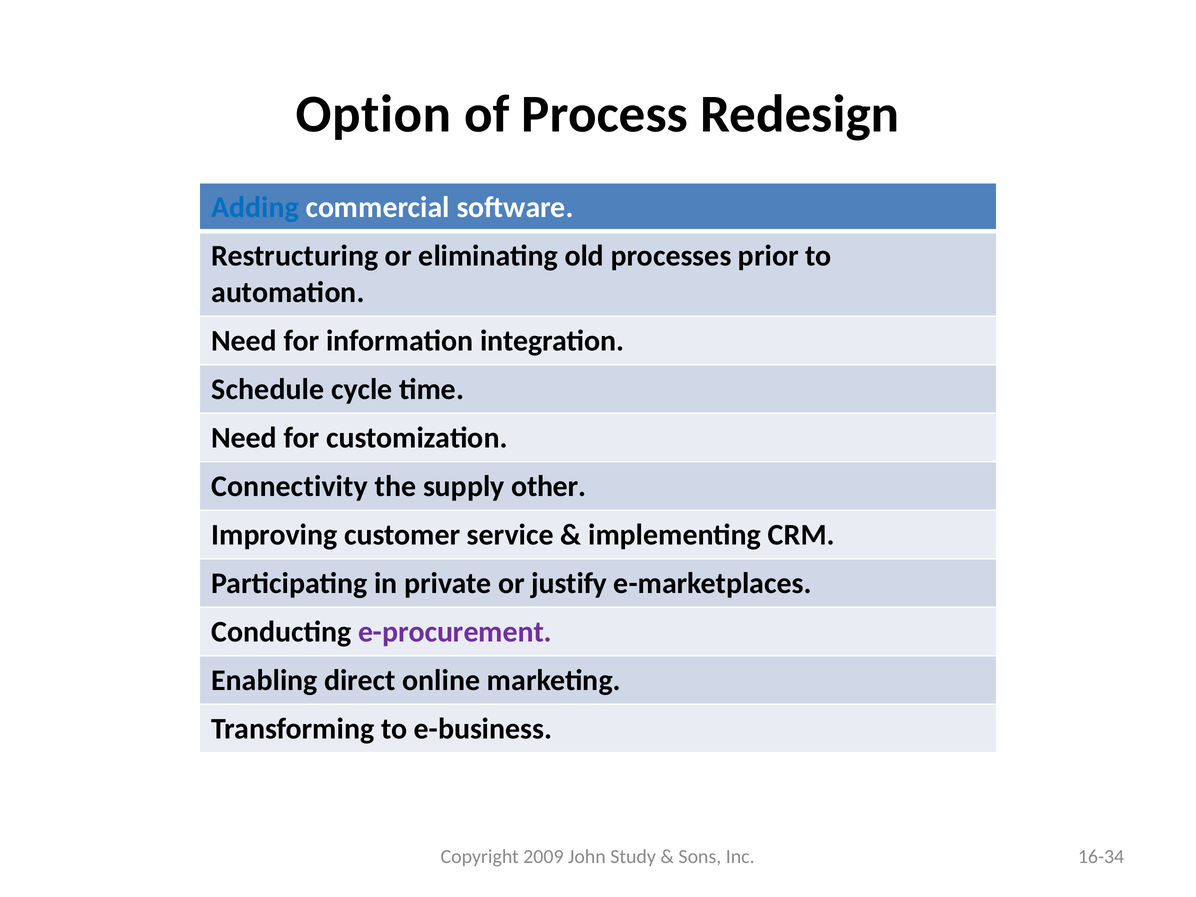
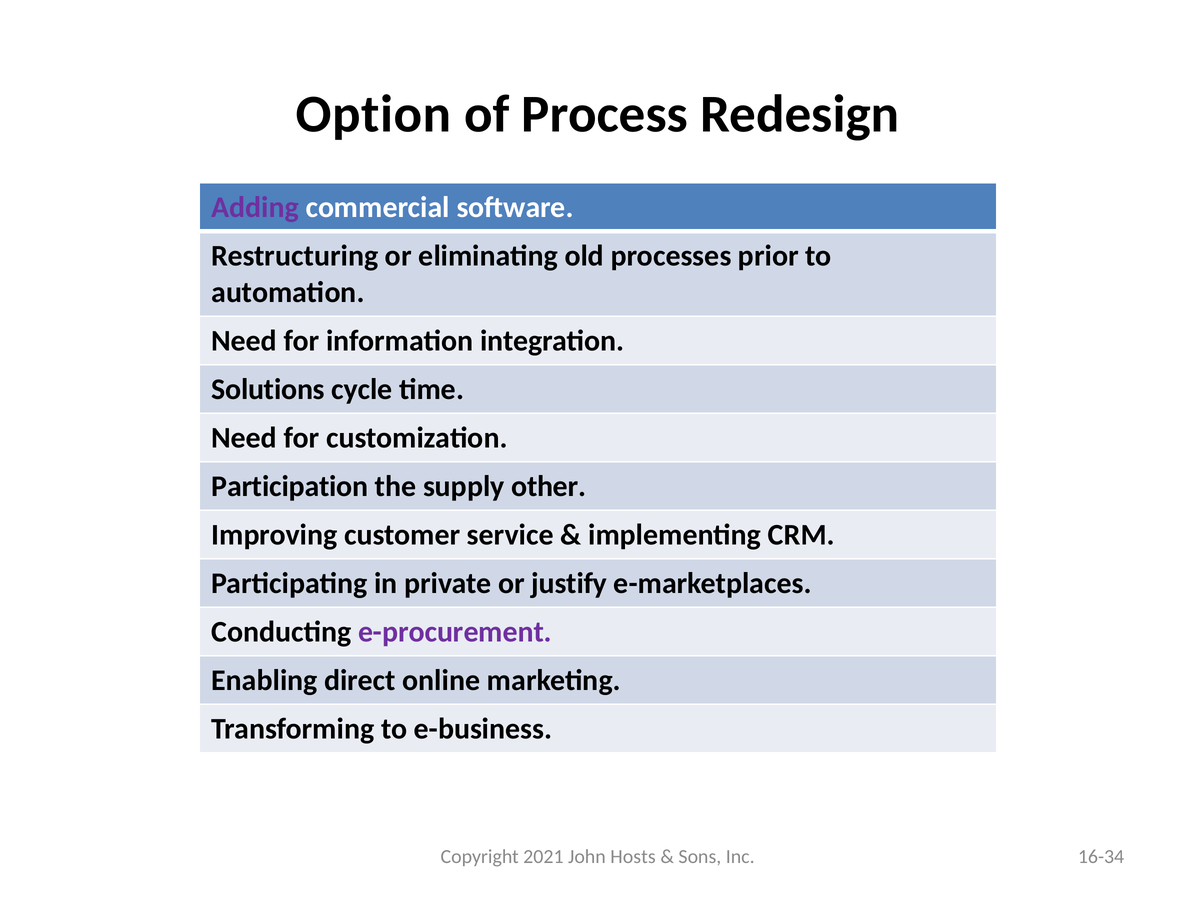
Adding colour: blue -> purple
Schedule: Schedule -> Solutions
Connectivity: Connectivity -> Participation
2009: 2009 -> 2021
Study: Study -> Hosts
